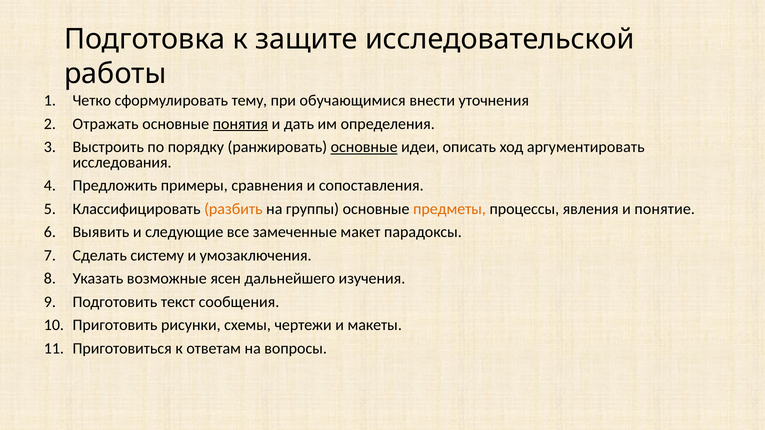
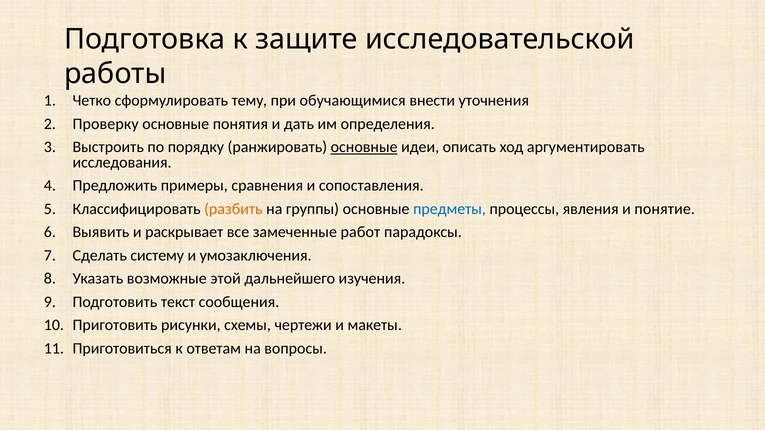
Отражать: Отражать -> Проверку
понятия underline: present -> none
предметы colour: orange -> blue
следующие: следующие -> раскрывает
макет: макет -> работ
ясен: ясен -> этой
